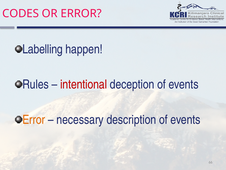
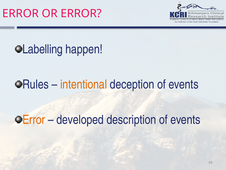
CODES at (21, 13): CODES -> ERROR
intentional colour: red -> orange
necessary: necessary -> developed
